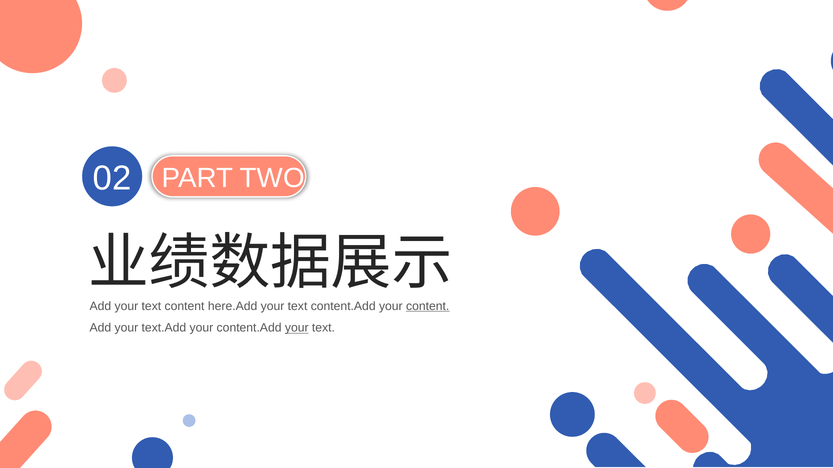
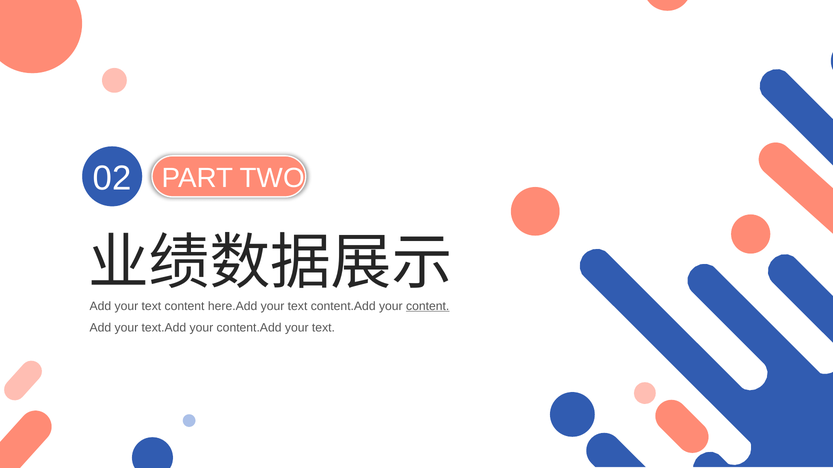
your at (297, 328) underline: present -> none
